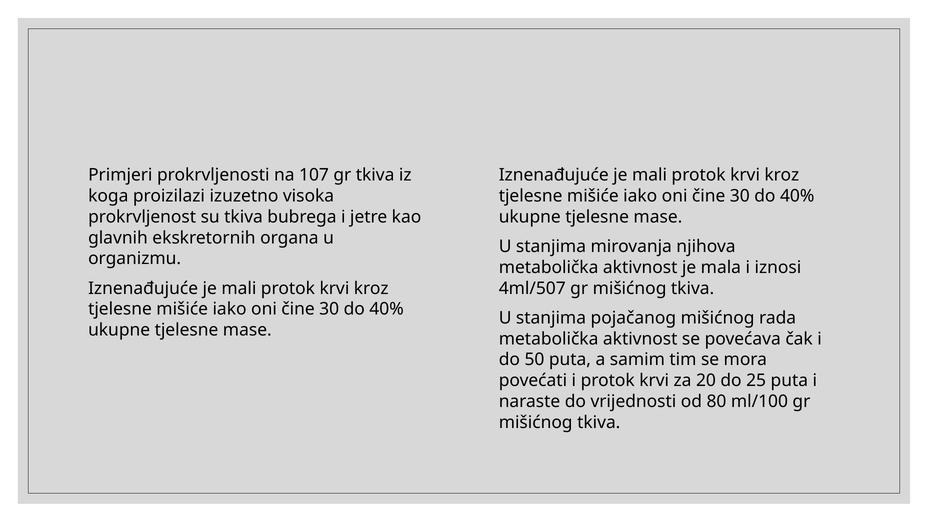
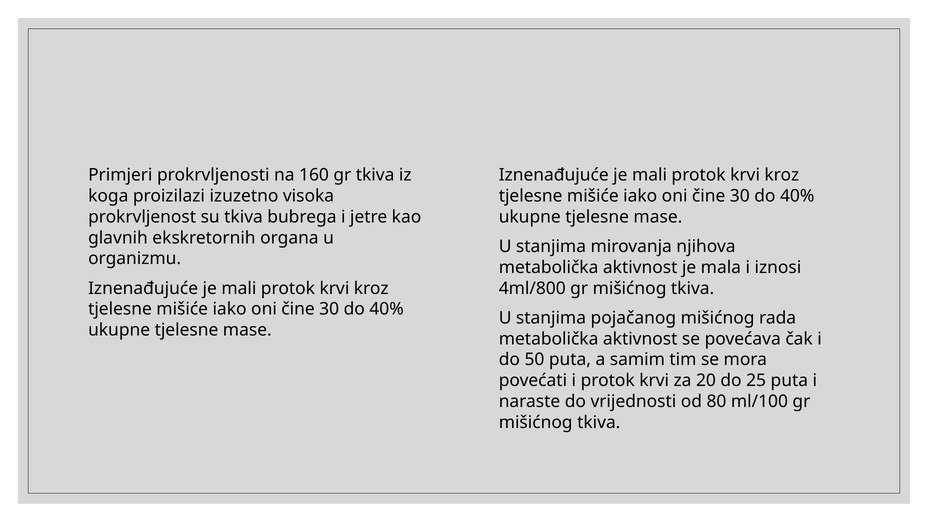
107: 107 -> 160
4ml/507: 4ml/507 -> 4ml/800
